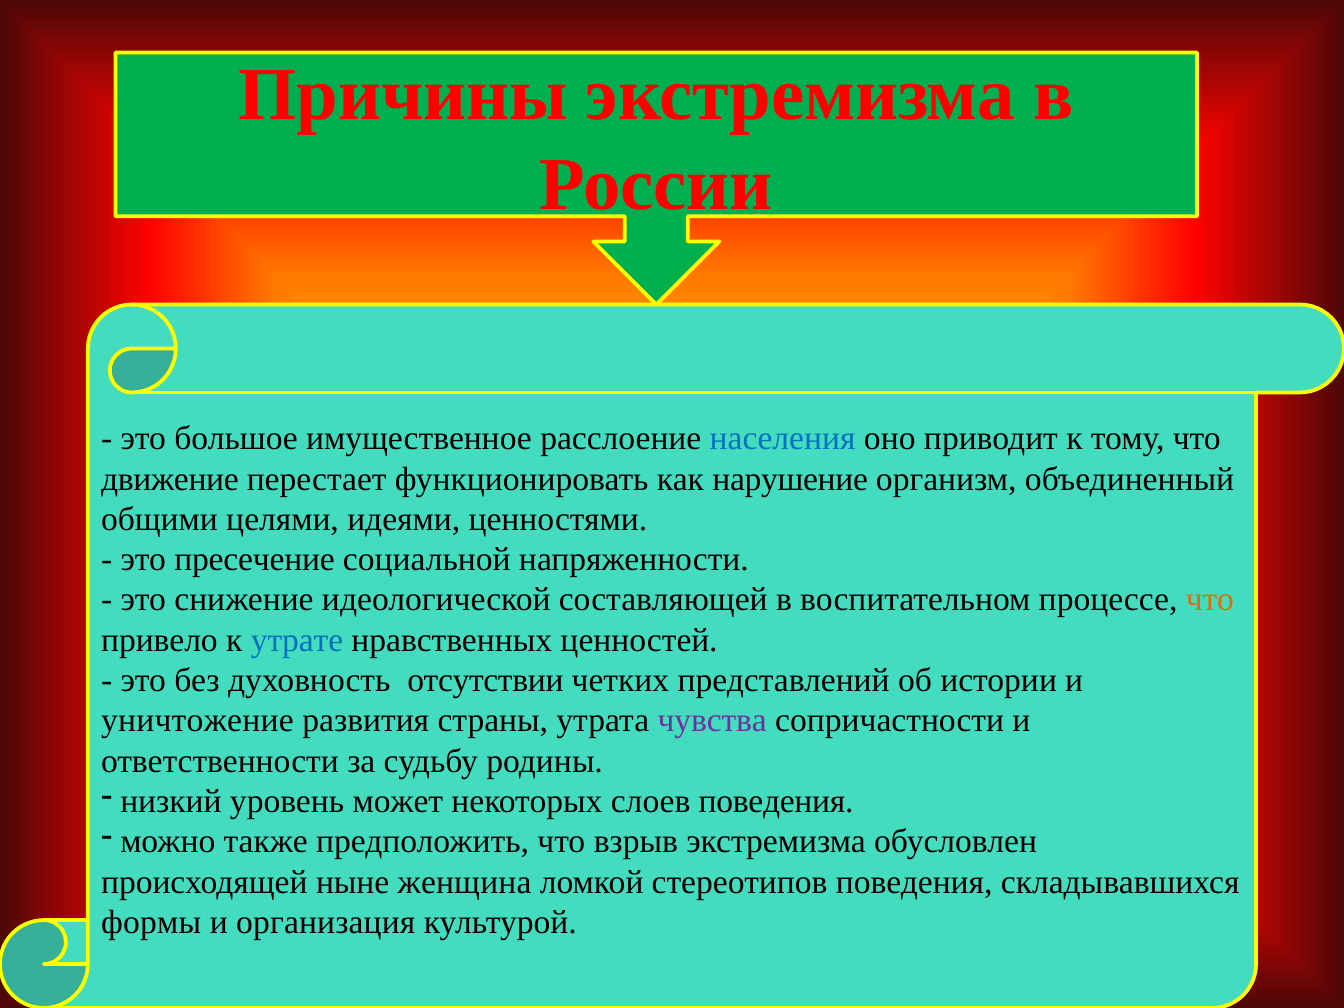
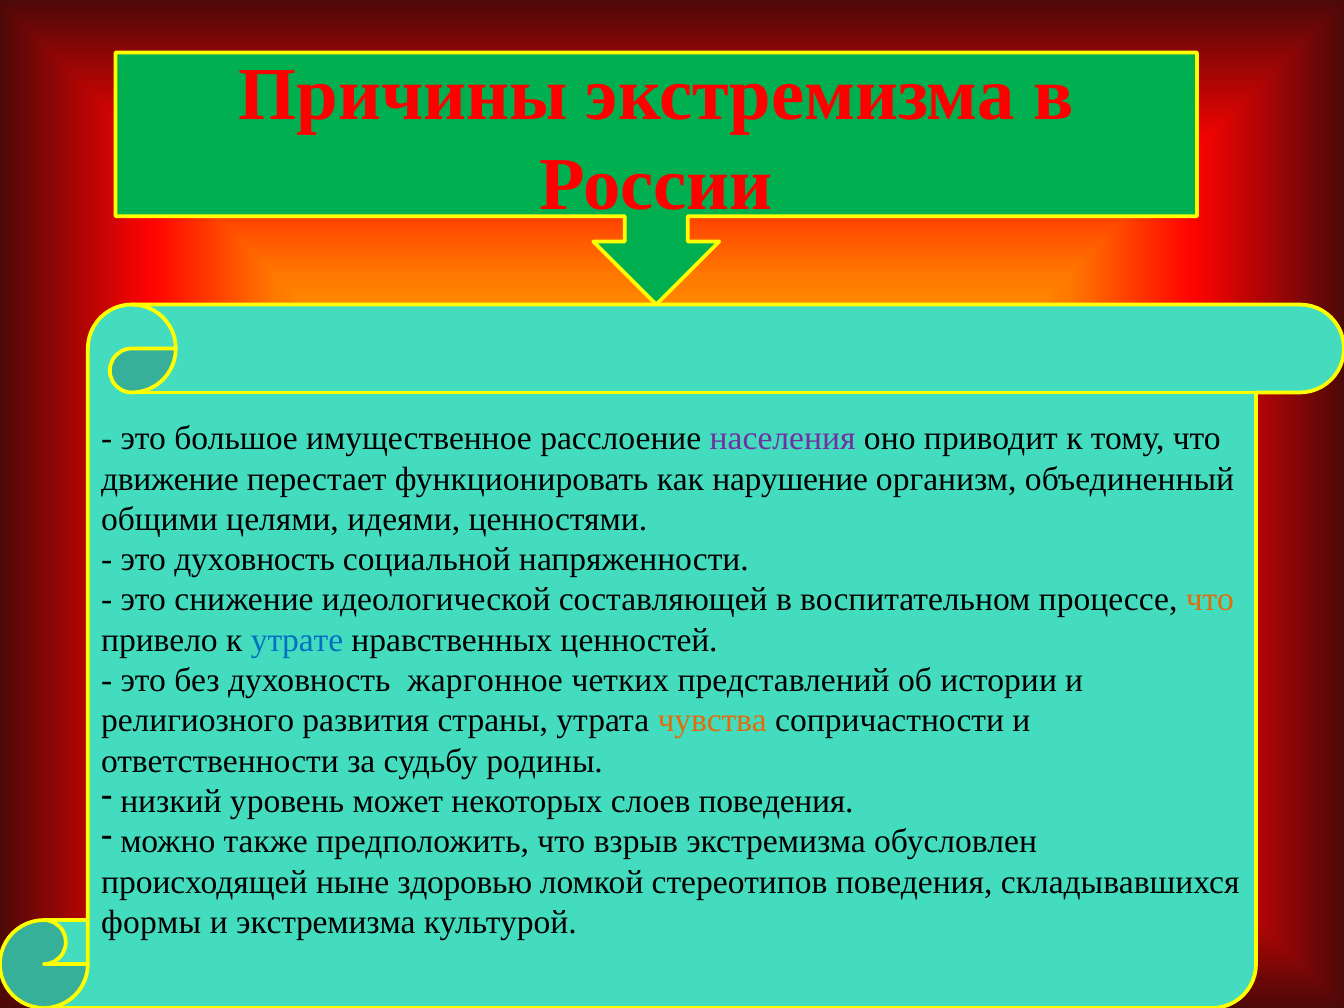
населения colour: blue -> purple
это пресечение: пресечение -> духовность
отсутствии: отсутствии -> жаргонное
уничтожение: уничтожение -> религиозного
чувства colour: purple -> orange
женщина: женщина -> здоровью
и организация: организация -> экстремизма
